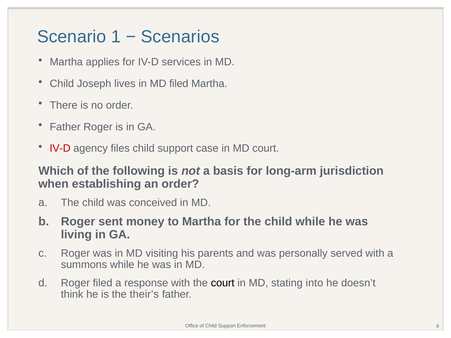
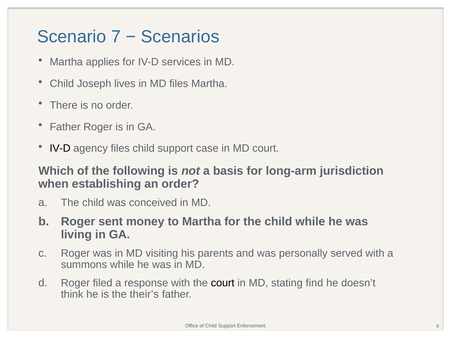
1: 1 -> 7
MD filed: filed -> files
IV-D at (60, 149) colour: red -> black
into: into -> find
